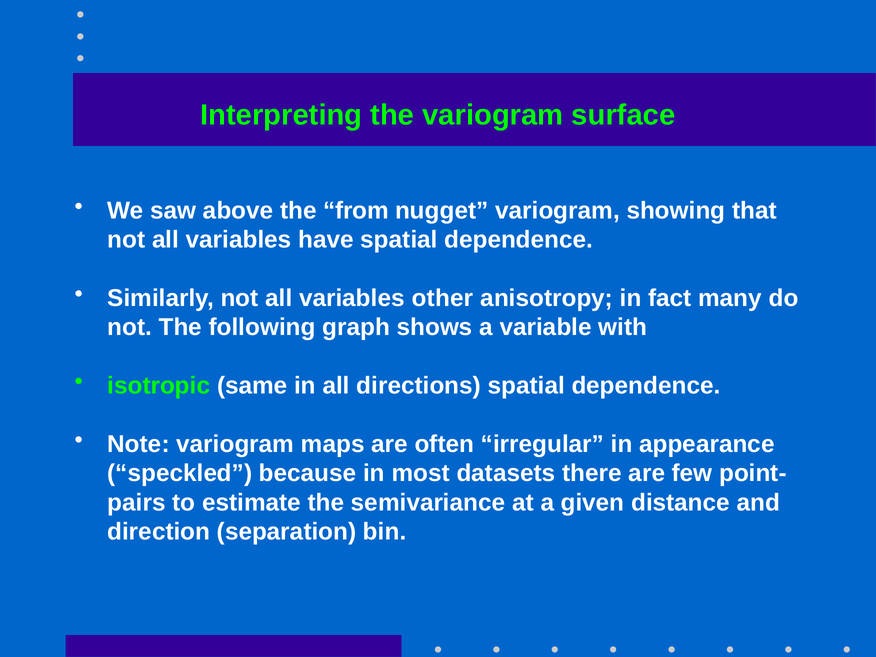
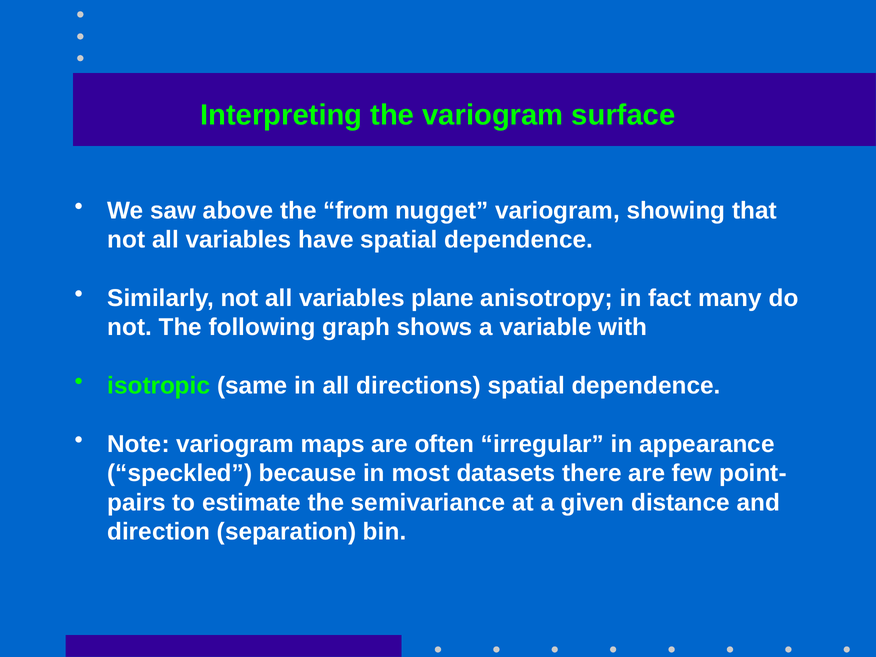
other: other -> plane
